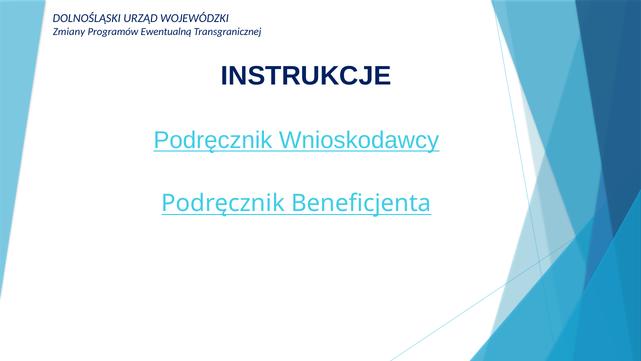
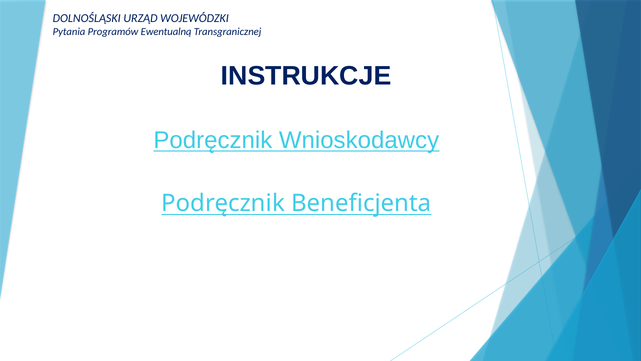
Zmiany: Zmiany -> Pytania
